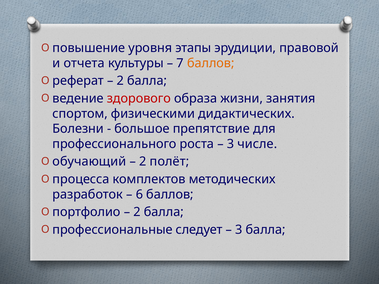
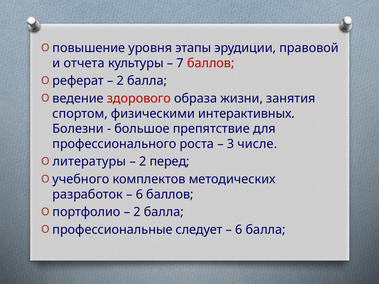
баллов at (211, 63) colour: orange -> red
дидактических: дидактических -> интерактивных
обучающий: обучающий -> литературы
полёт: полёт -> перед
процесса: процесса -> учебного
3 at (239, 230): 3 -> 6
